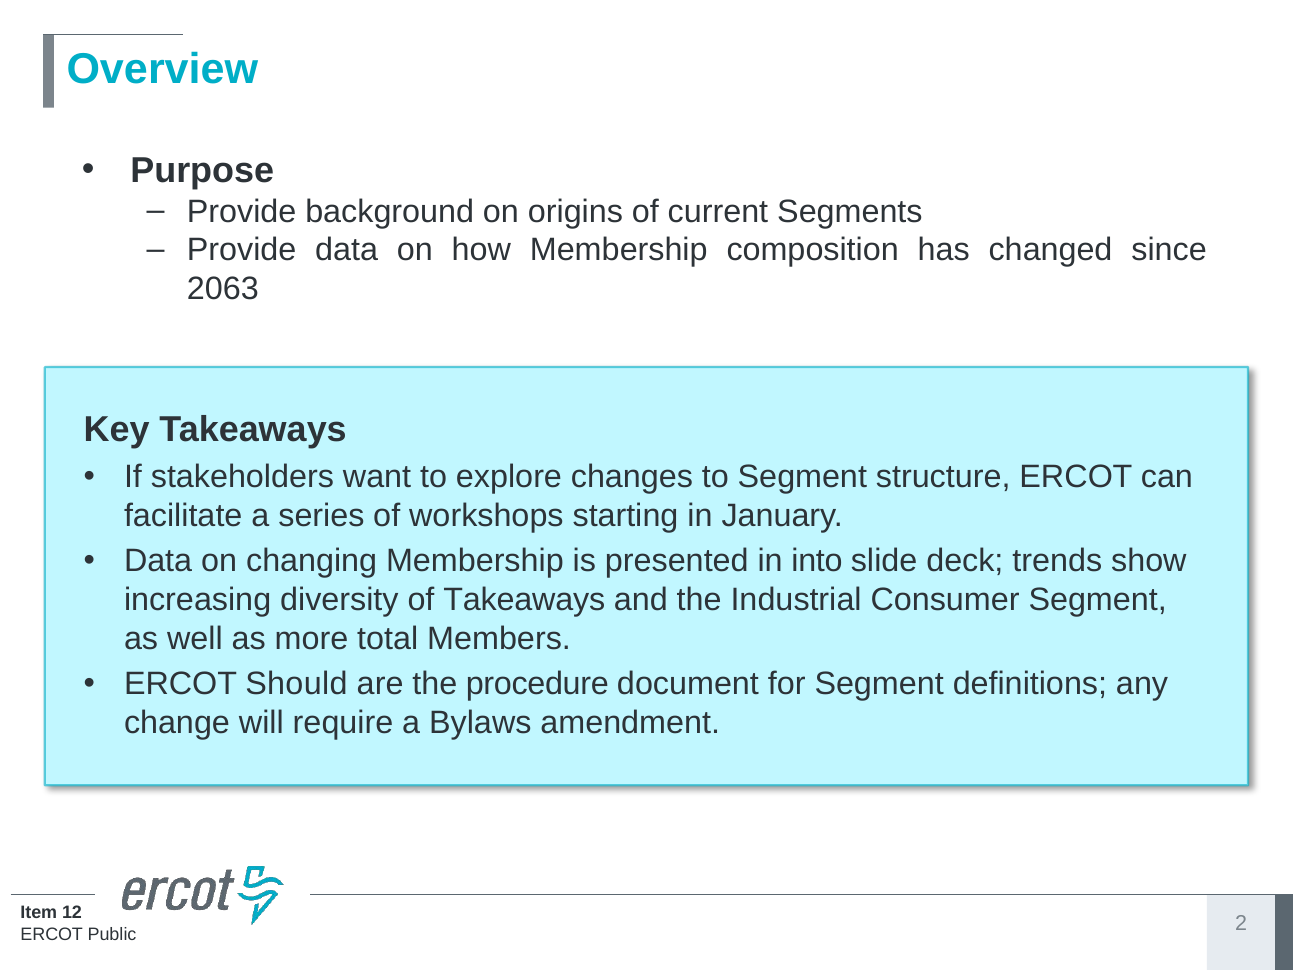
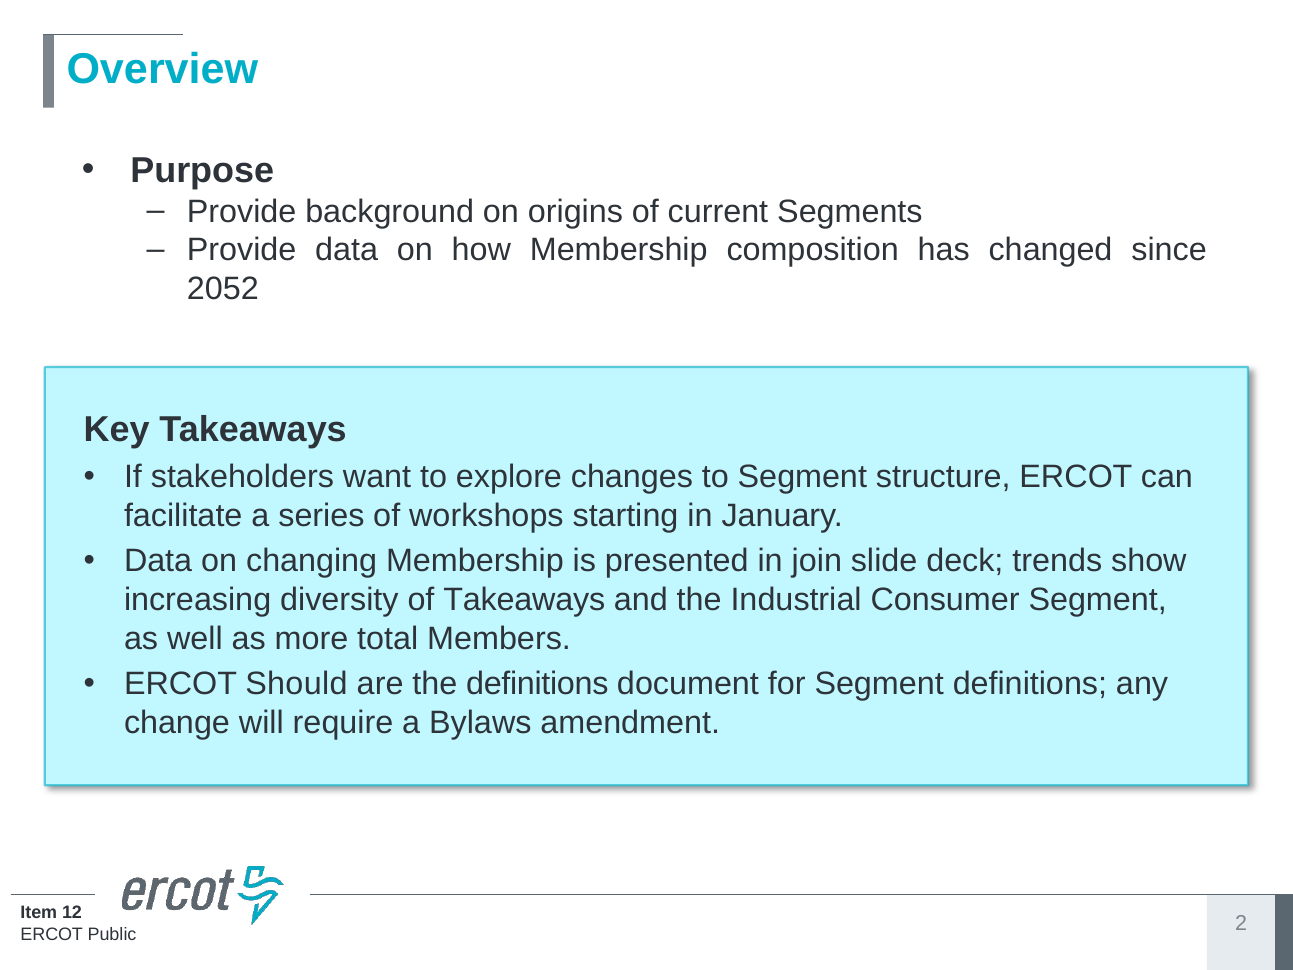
2063: 2063 -> 2052
into: into -> join
the procedure: procedure -> definitions
